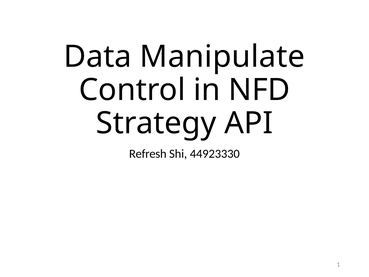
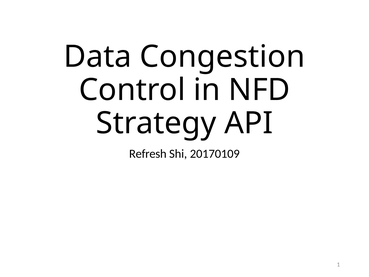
Manipulate: Manipulate -> Congestion
44923330: 44923330 -> 20170109
